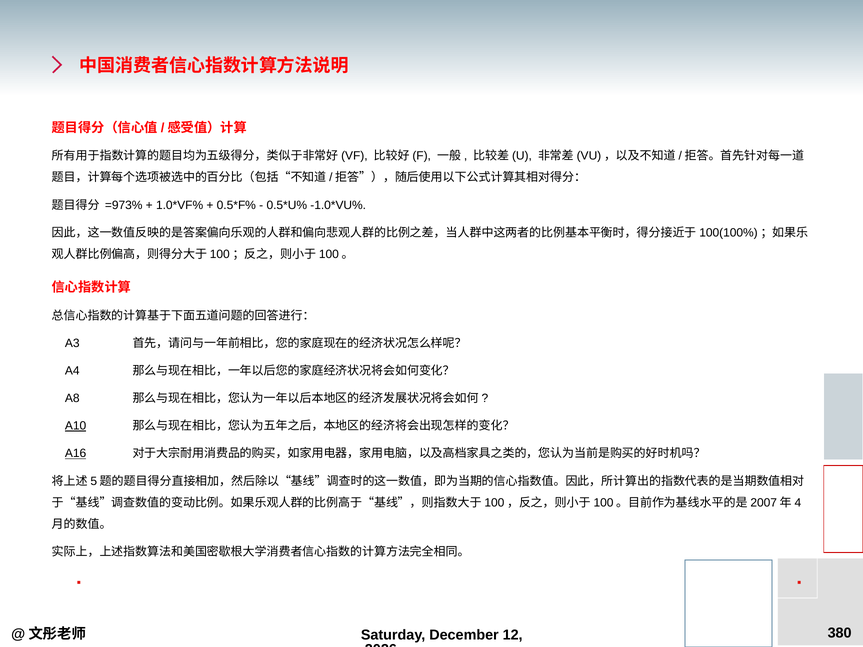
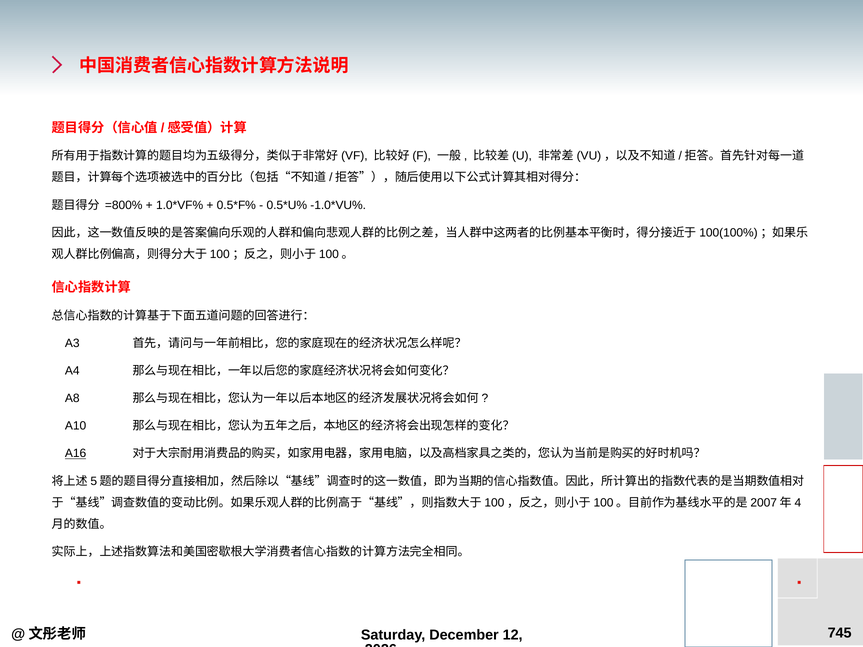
=973%: =973% -> =800%
A10 underline: present -> none
380: 380 -> 745
